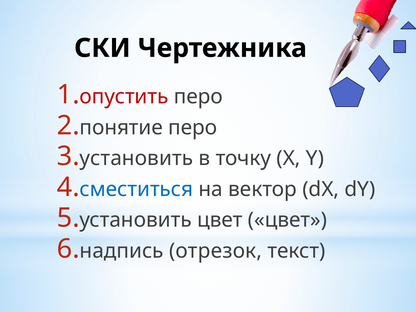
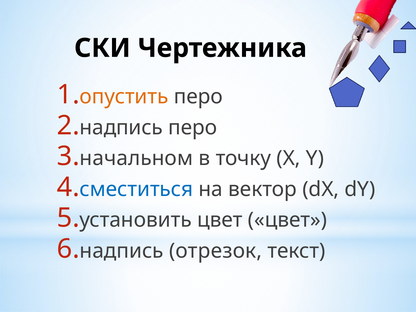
опустить colour: red -> orange
понятие at (121, 128): понятие -> надпись
установить at (136, 158): установить -> начальном
